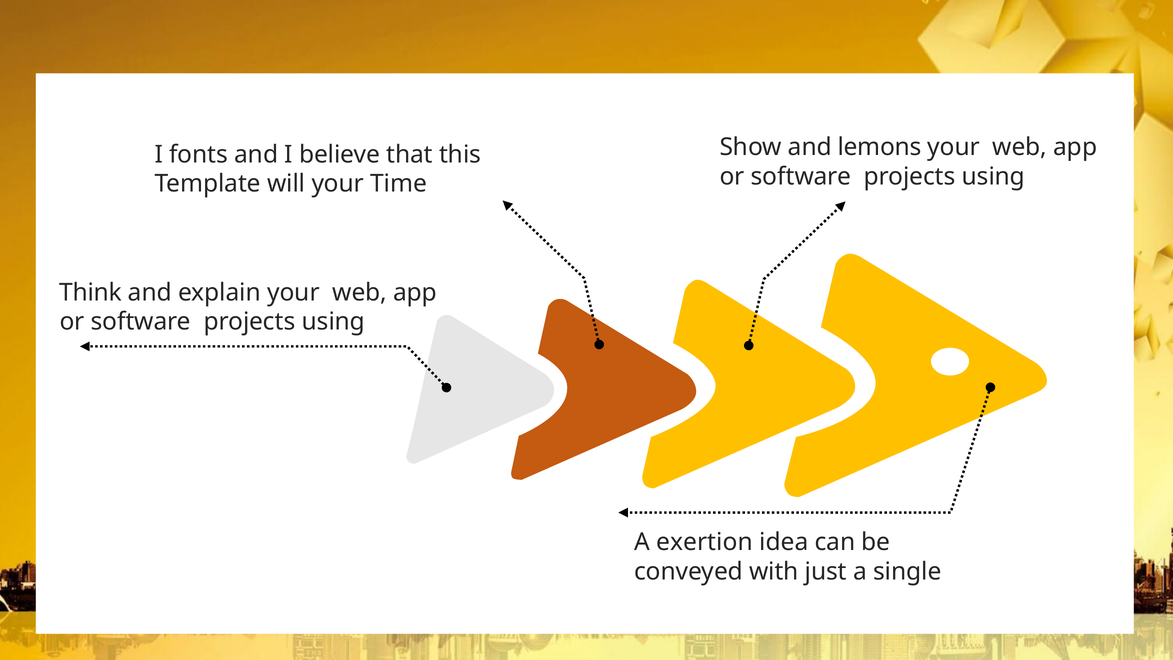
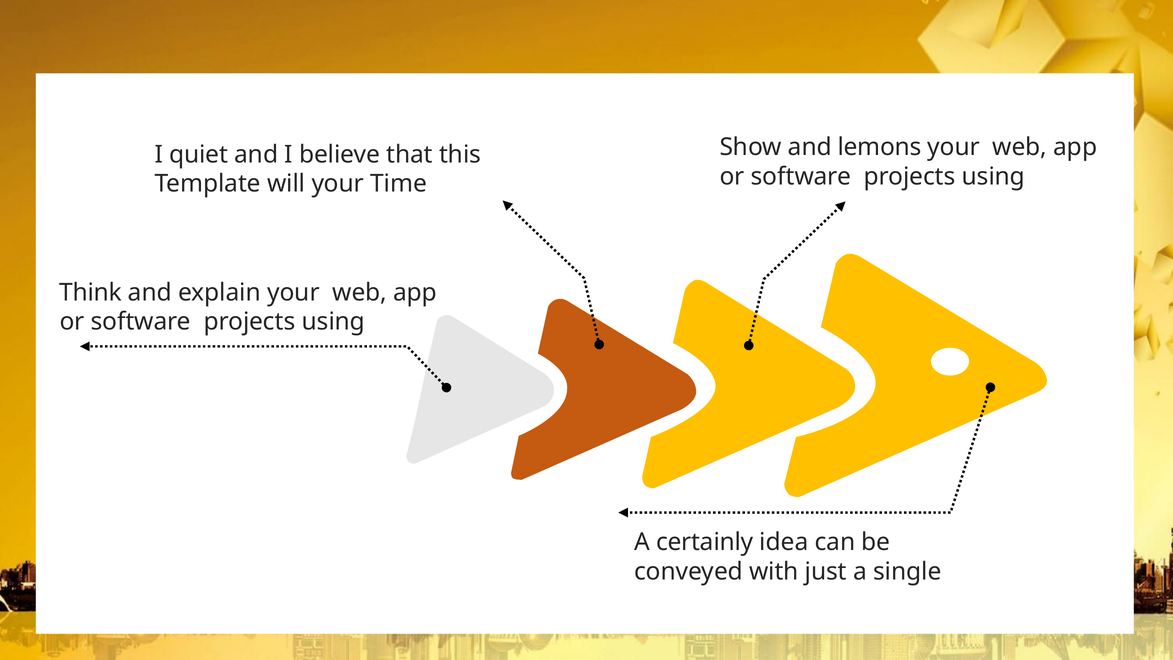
fonts: fonts -> quiet
exertion: exertion -> certainly
